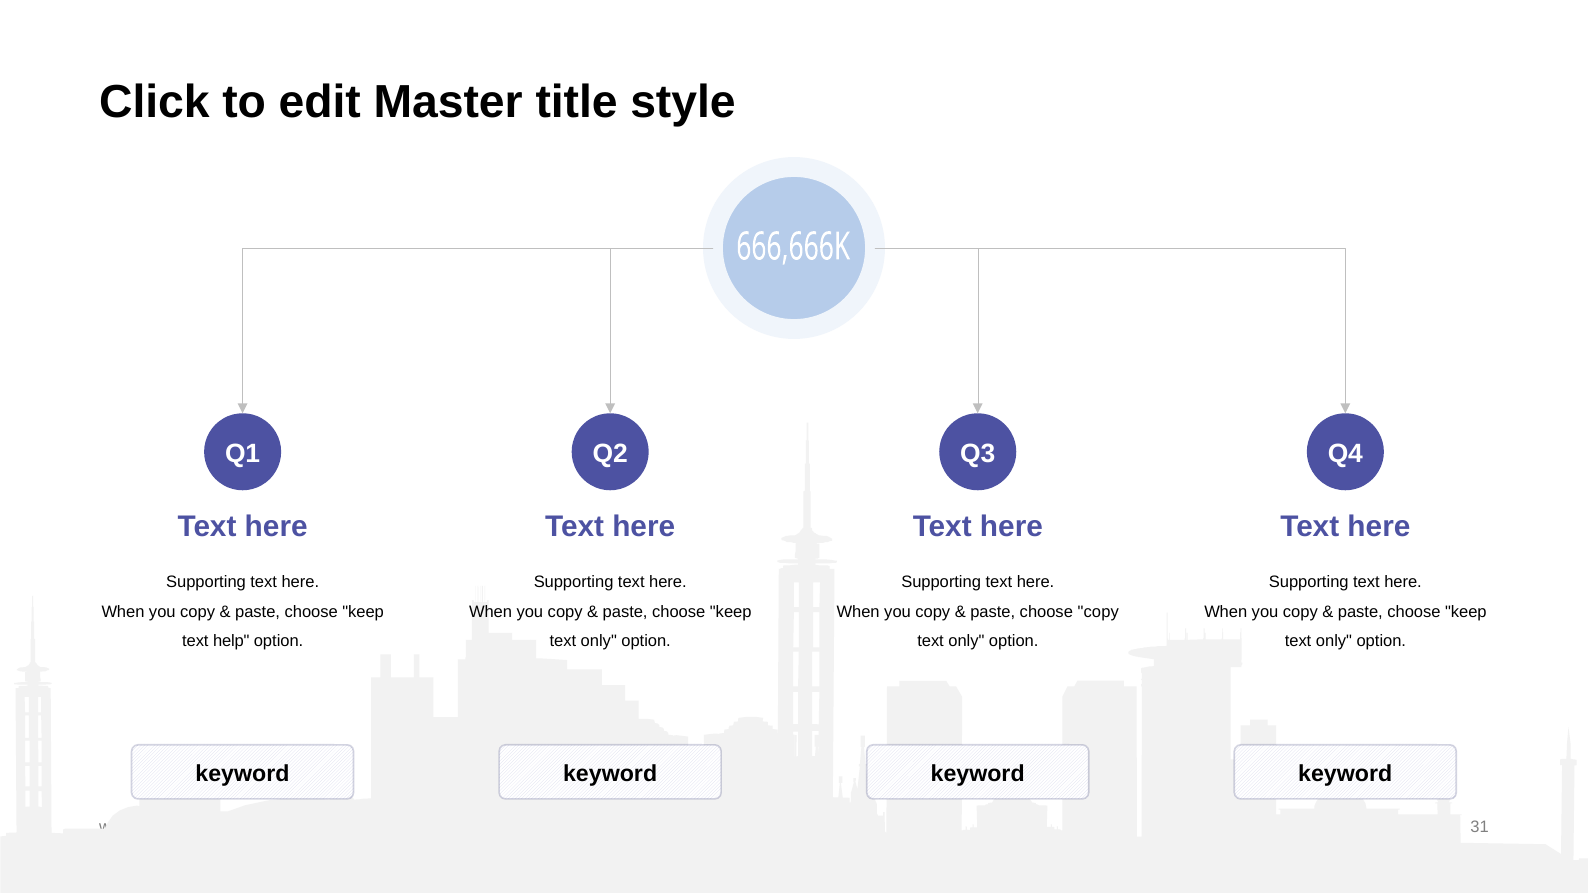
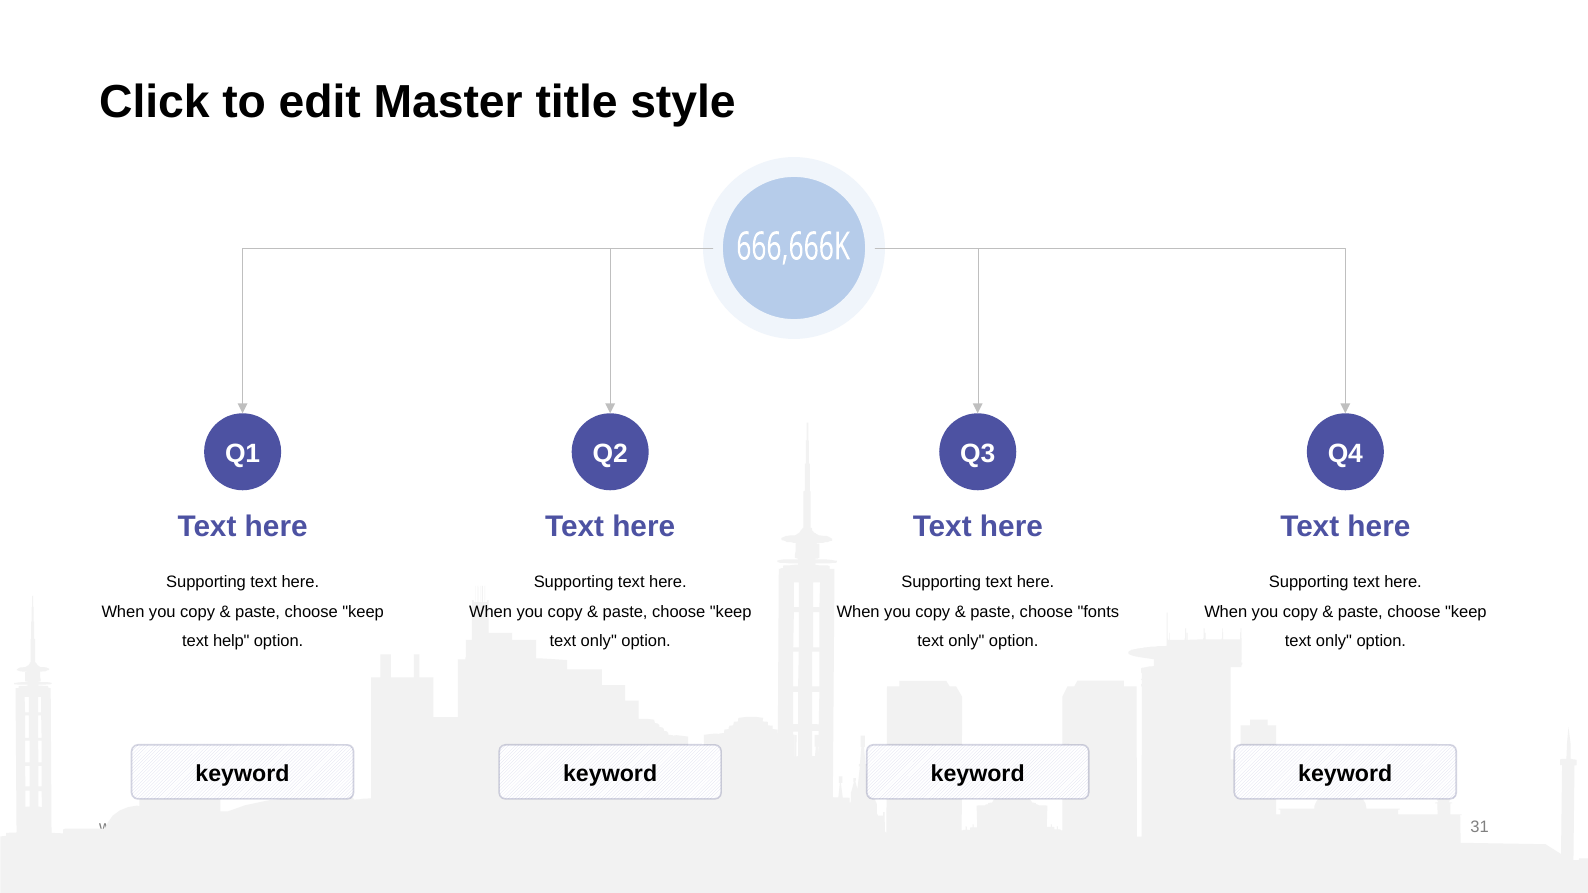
choose copy: copy -> fonts
